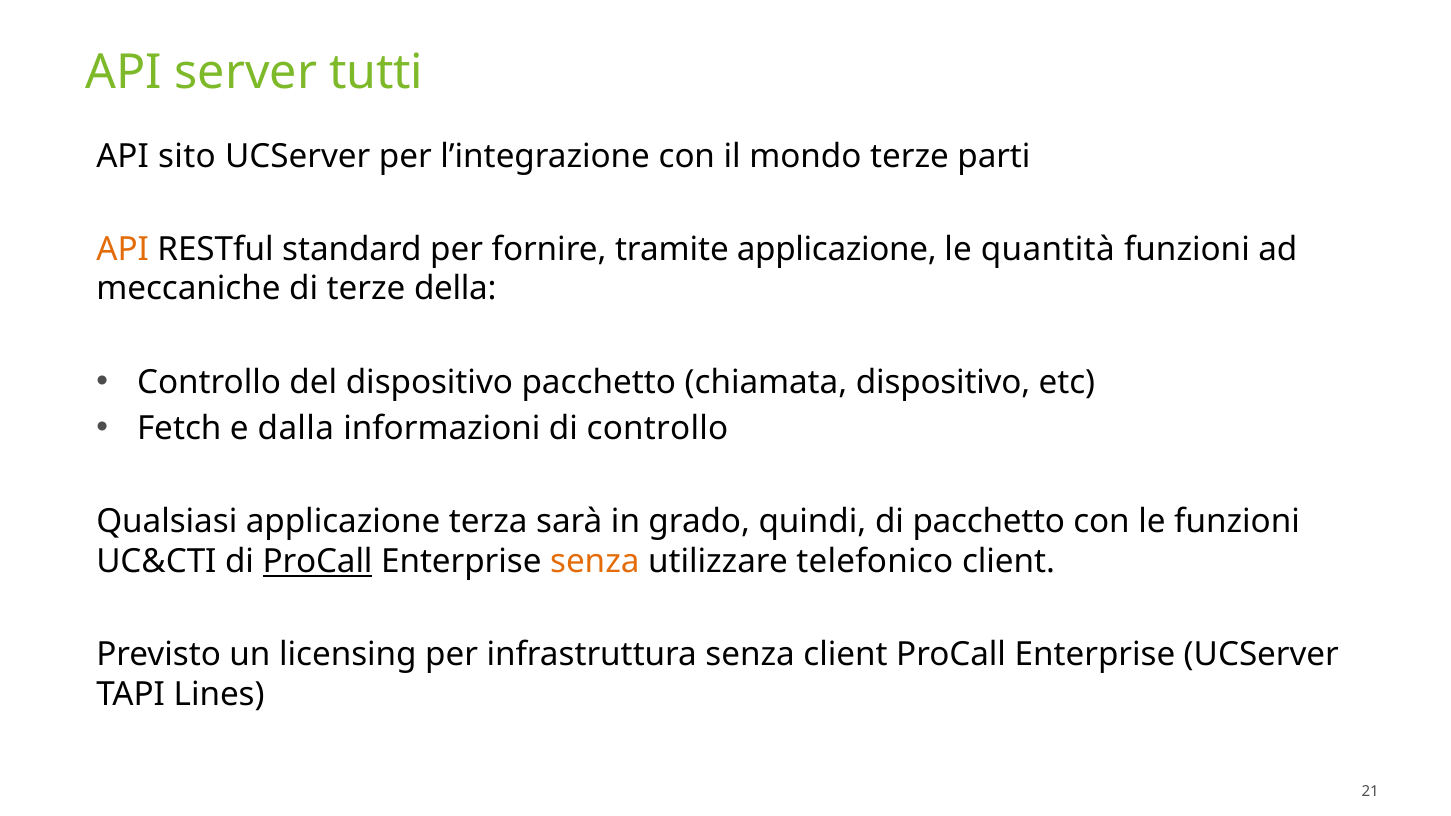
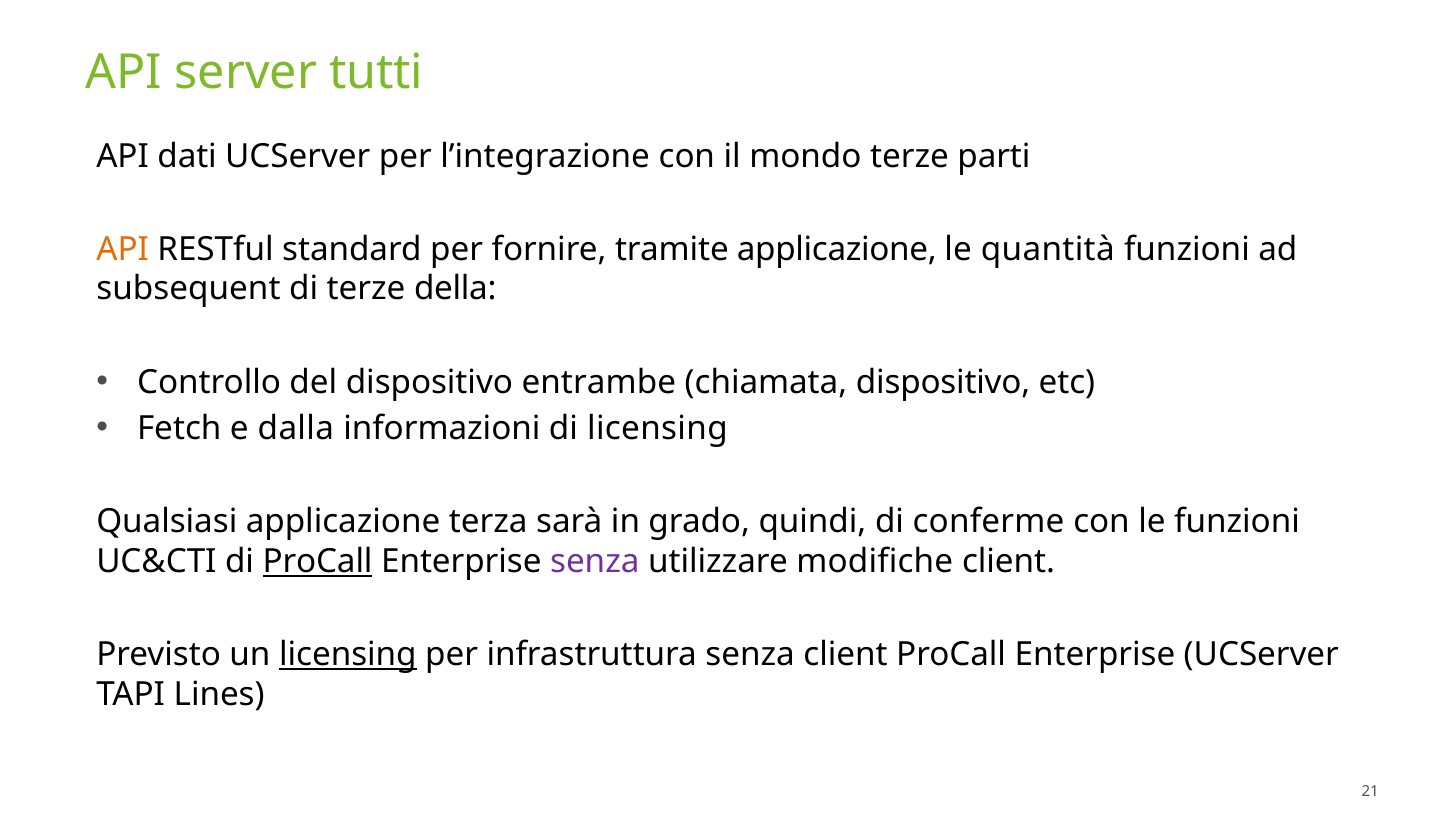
sito: sito -> dati
meccaniche: meccaniche -> subsequent
dispositivo pacchetto: pacchetto -> entrambe
di controllo: controllo -> licensing
di pacchetto: pacchetto -> conferme
senza at (595, 562) colour: orange -> purple
telefonico: telefonico -> modifiche
licensing at (348, 655) underline: none -> present
